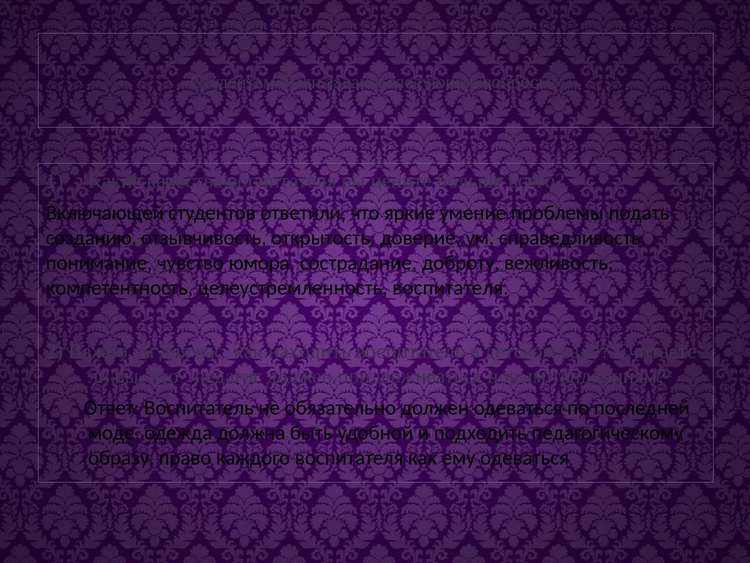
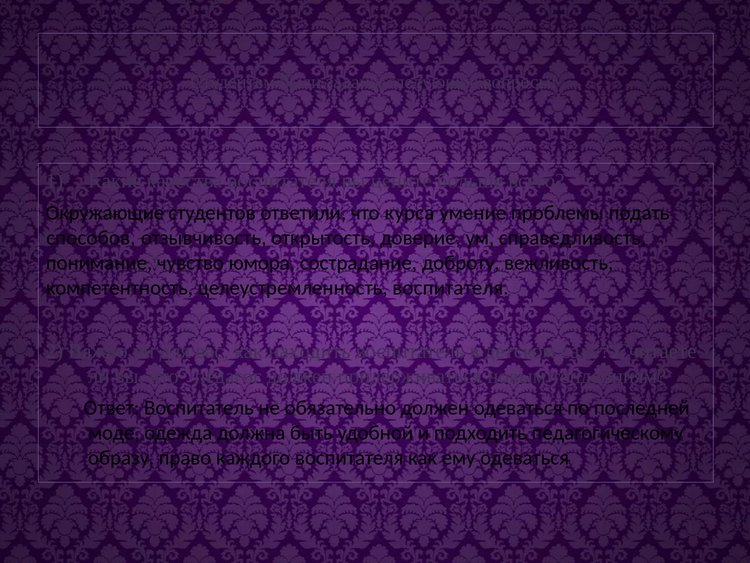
Включающей: Включающей -> Окружающие
яркие: яркие -> курса
созданию: созданию -> способов
